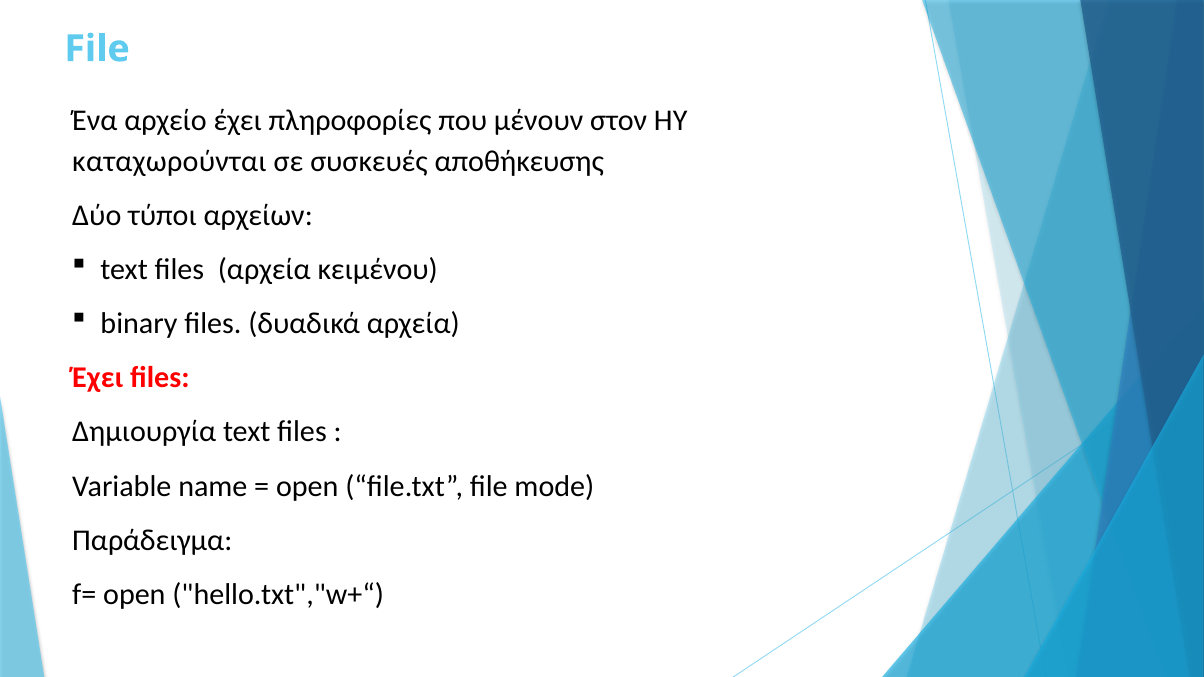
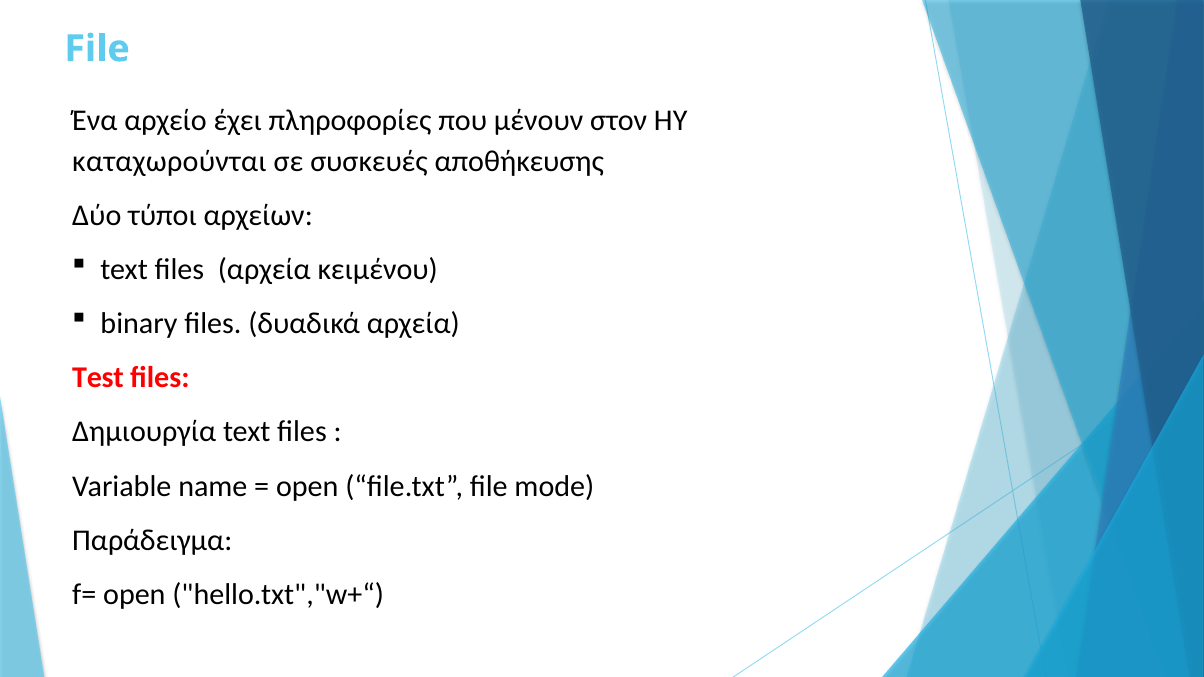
Έχει at (98, 378): Έχει -> Test
